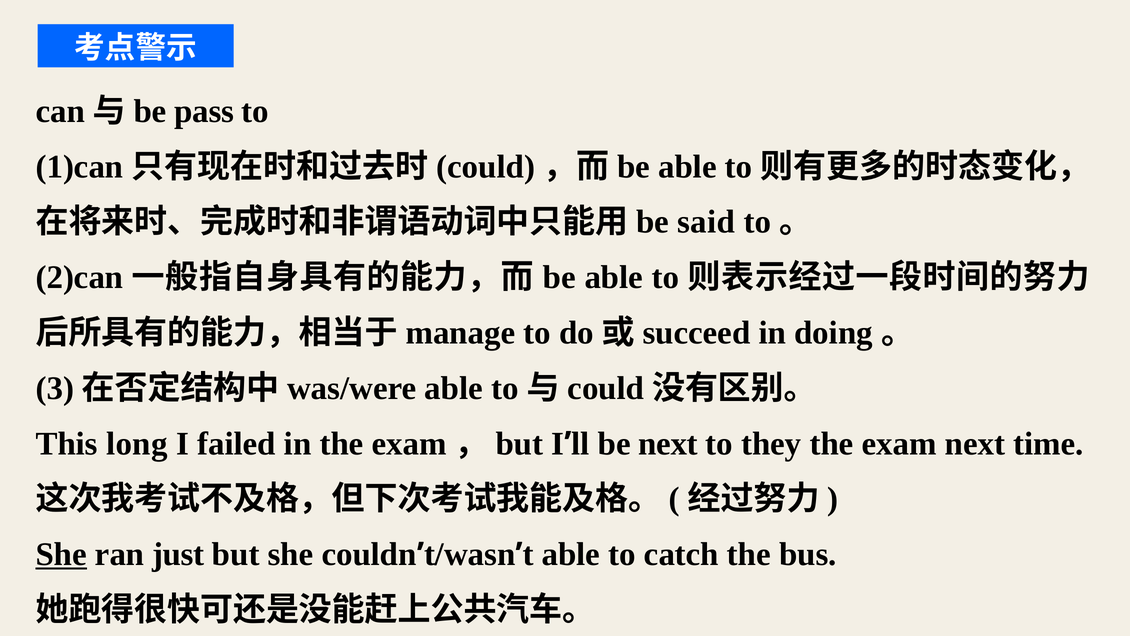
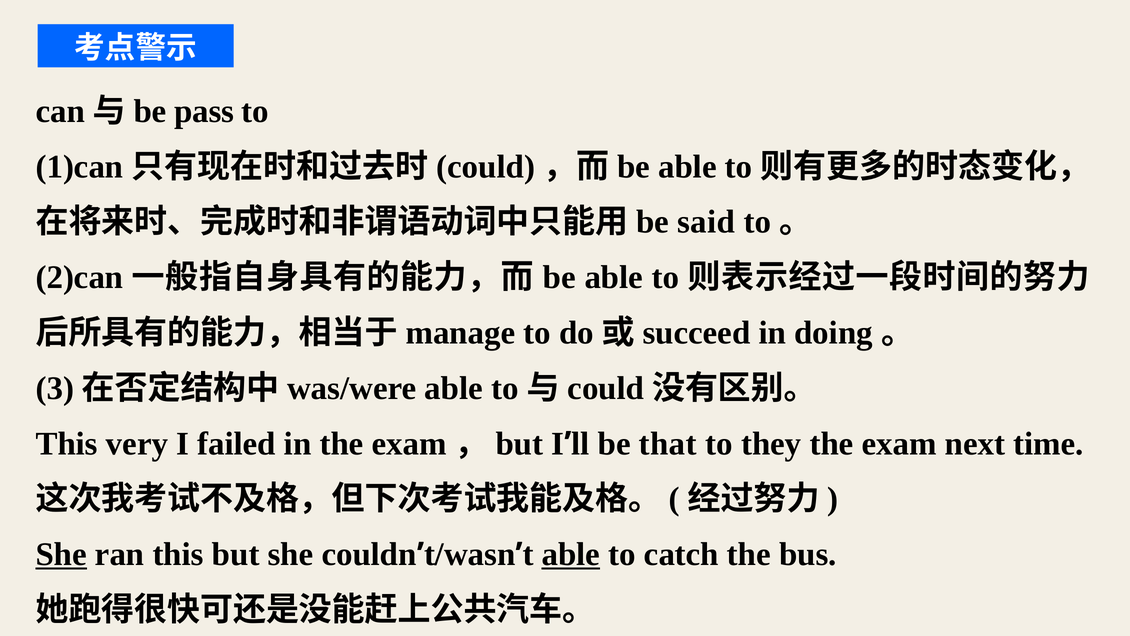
long: long -> very
be next: next -> that
ran just: just -> this
able at (571, 554) underline: none -> present
